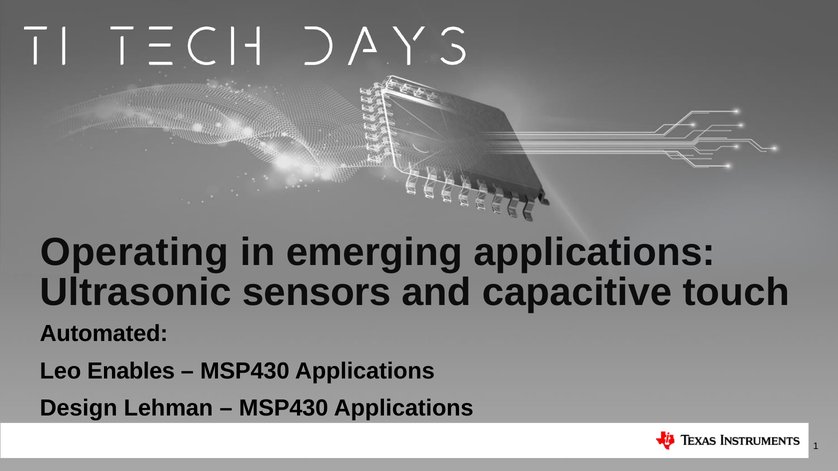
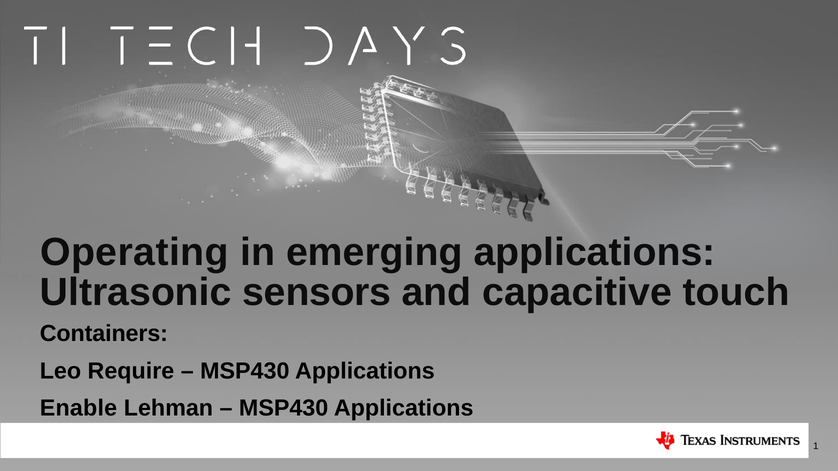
Automated: Automated -> Containers
Enables: Enables -> Require
Design: Design -> Enable
